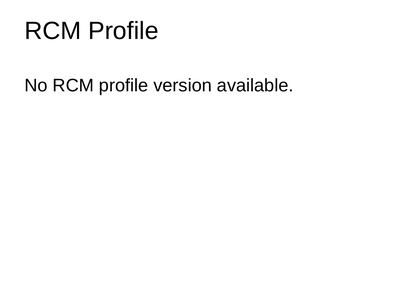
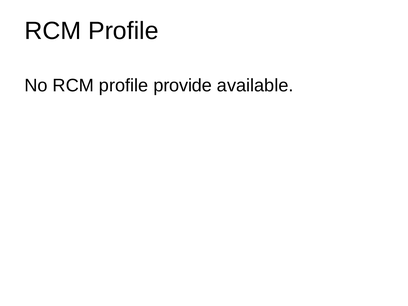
version: version -> provide
